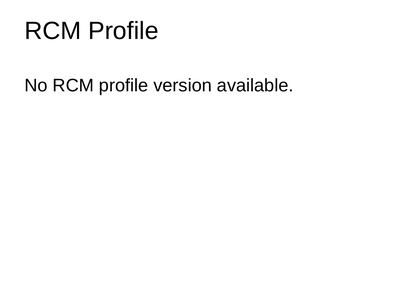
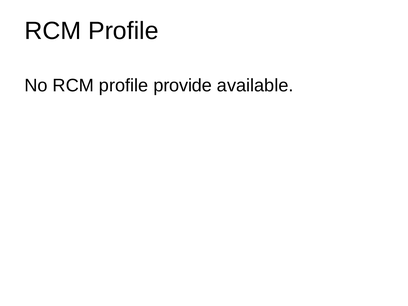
version: version -> provide
